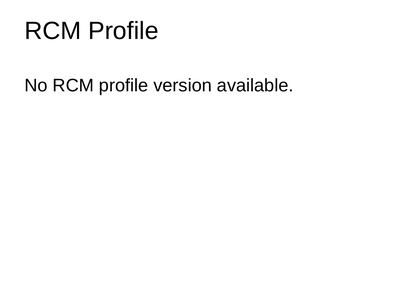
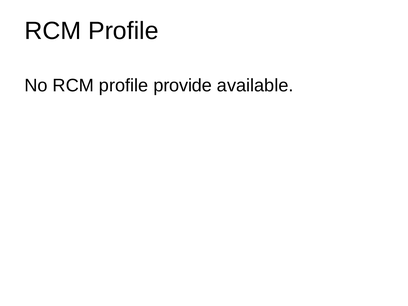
version: version -> provide
